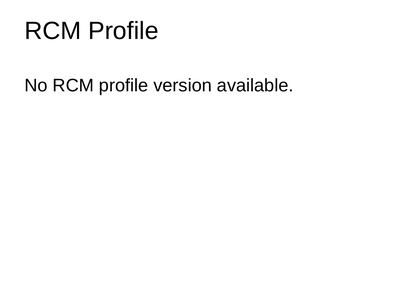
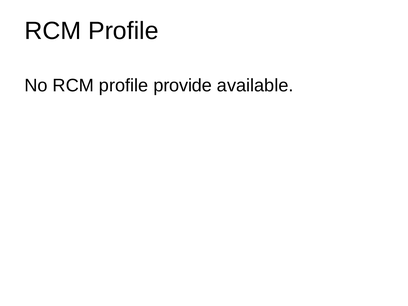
version: version -> provide
